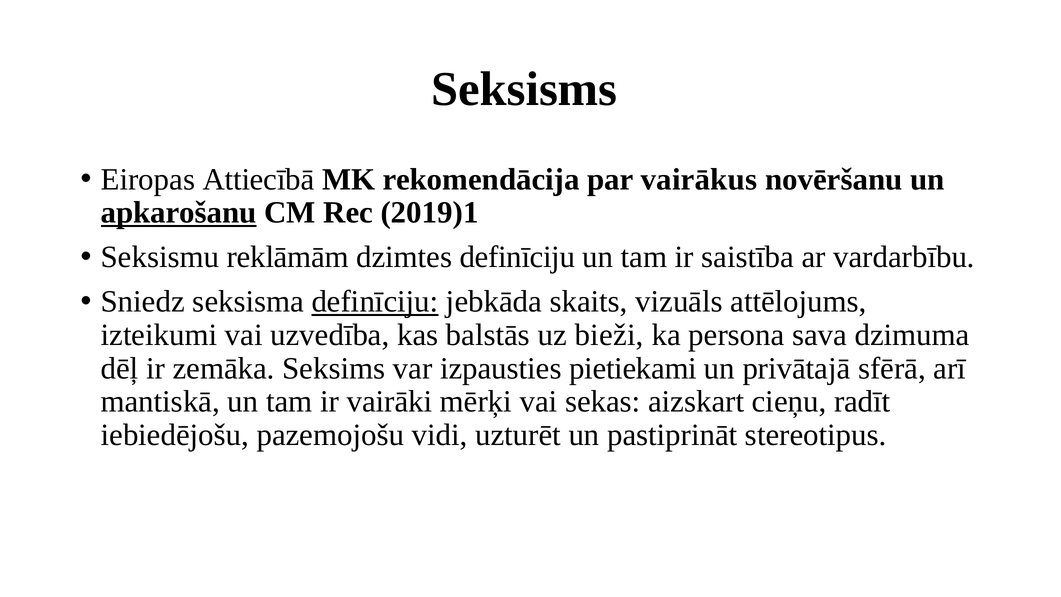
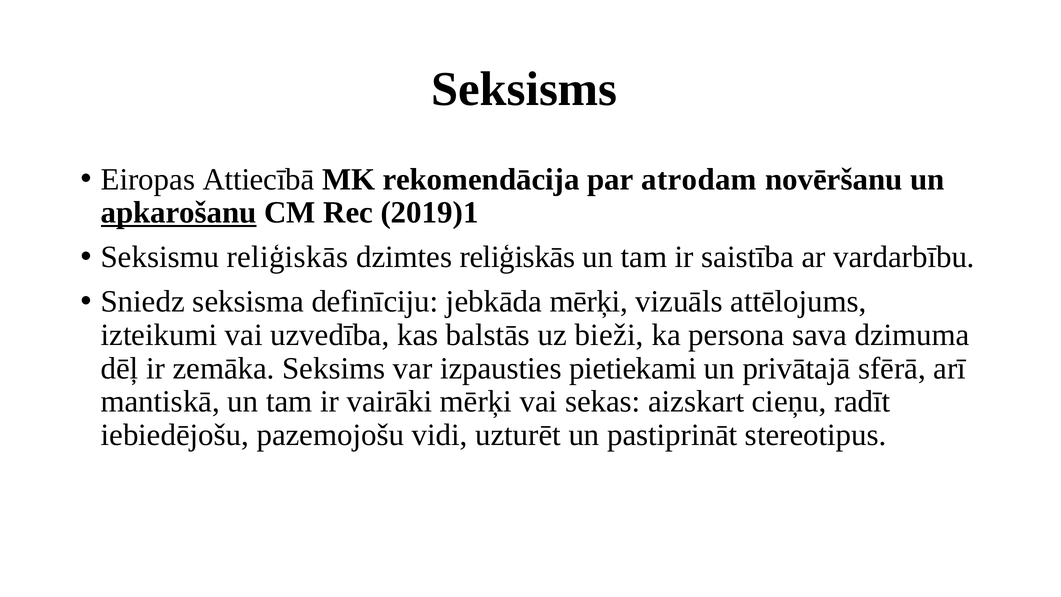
vairākus: vairākus -> atrodam
Seksismu reklāmām: reklāmām -> reliģiskās
dzimtes definīciju: definīciju -> reliģiskās
definīciju at (375, 302) underline: present -> none
jebkāda skaits: skaits -> mērķi
